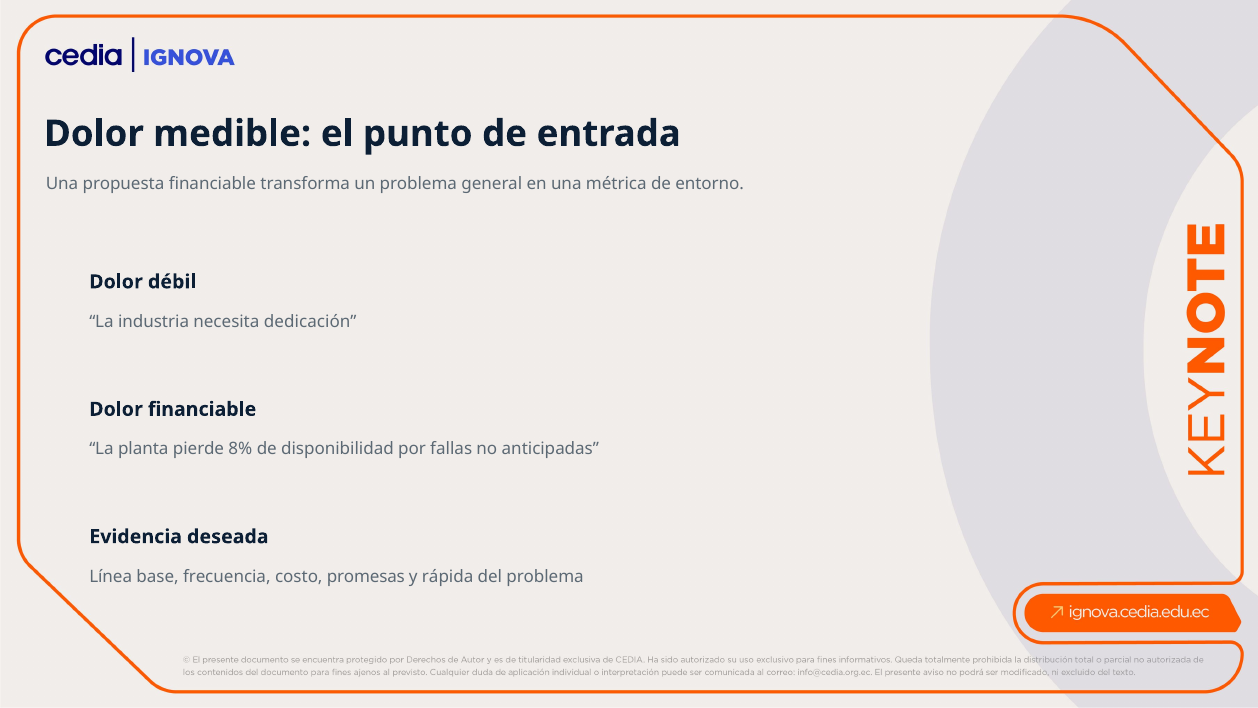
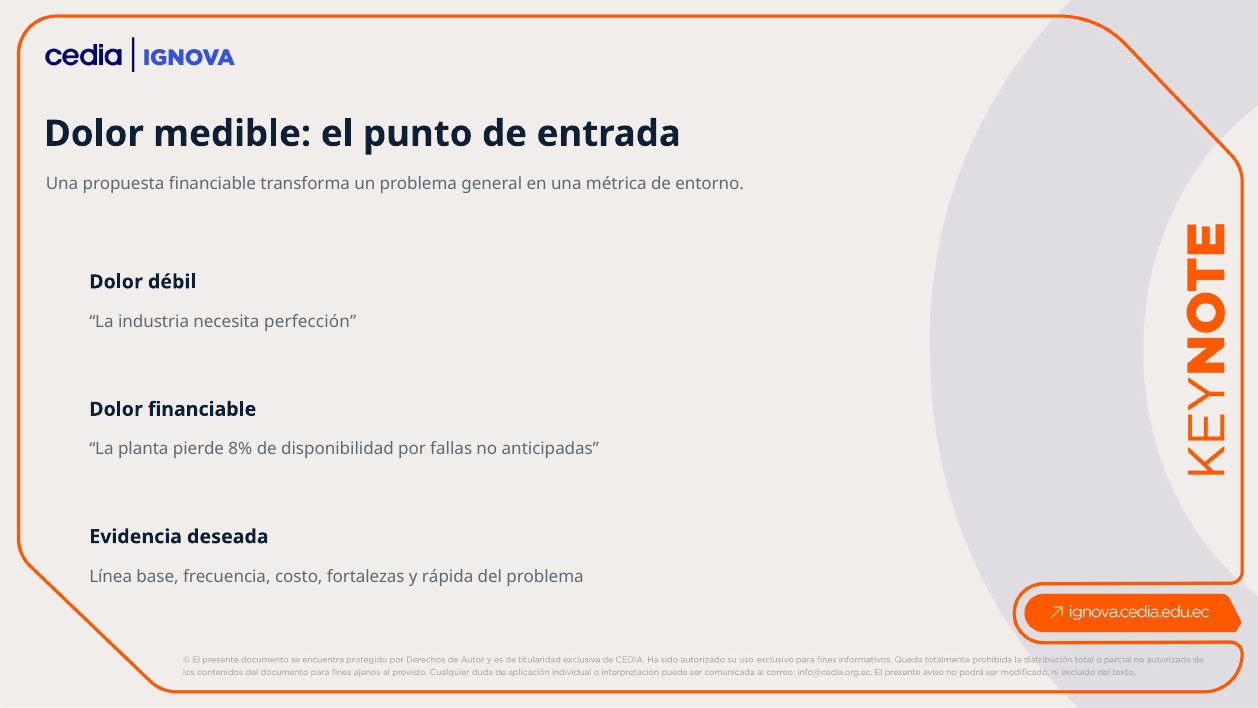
dedicación: dedicación -> perfección
promesas: promesas -> fortalezas
